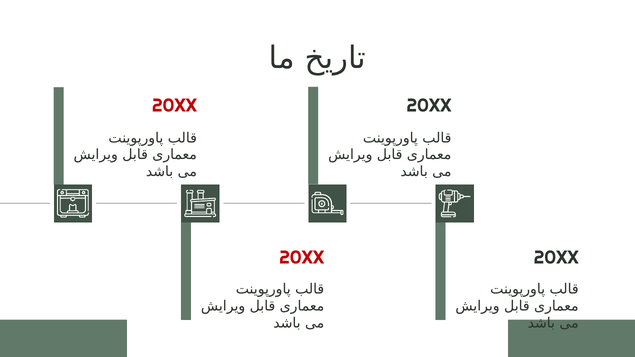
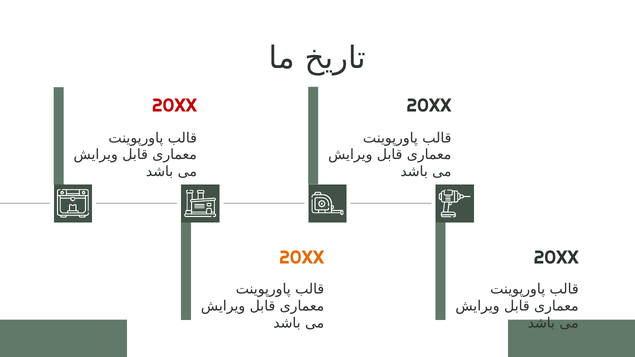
20XX at (302, 258) colour: red -> orange
